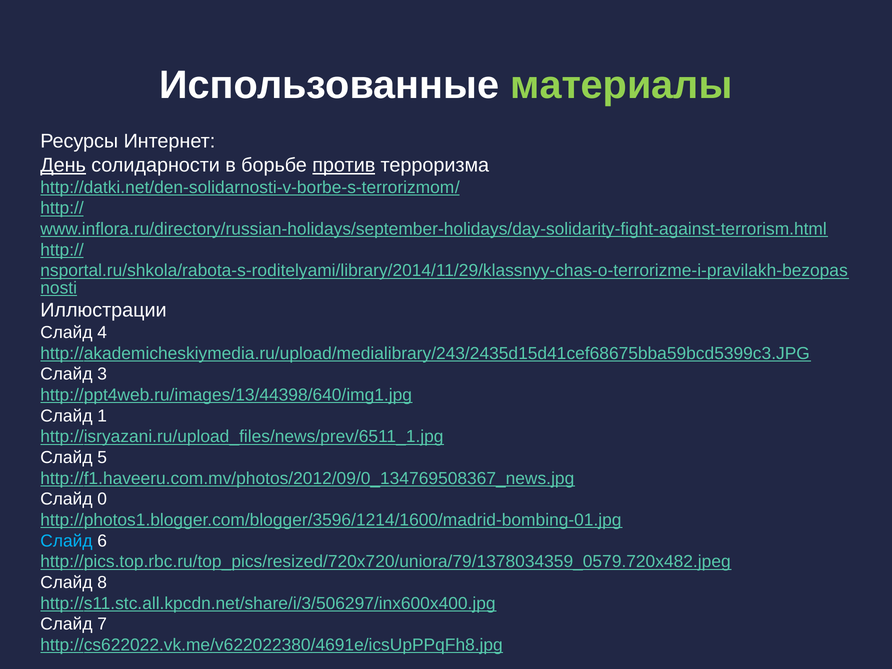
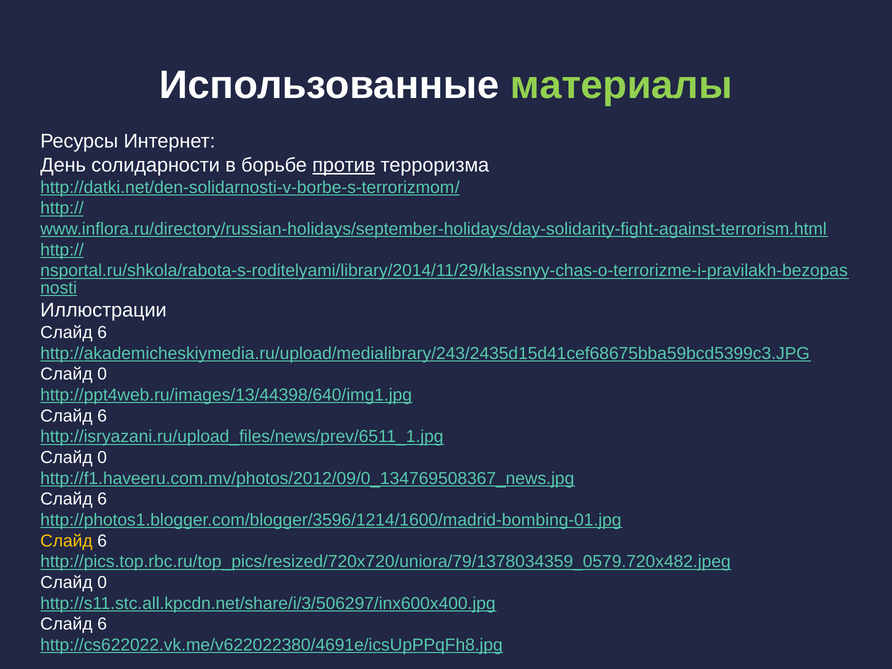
День underline: present -> none
4 at (102, 333): 4 -> 6
3 at (102, 374): 3 -> 0
1 at (102, 416): 1 -> 6
5 at (102, 458): 5 -> 0
0 at (102, 499): 0 -> 6
Слайд at (66, 541) colour: light blue -> yellow
8 at (102, 582): 8 -> 0
7 at (102, 624): 7 -> 6
